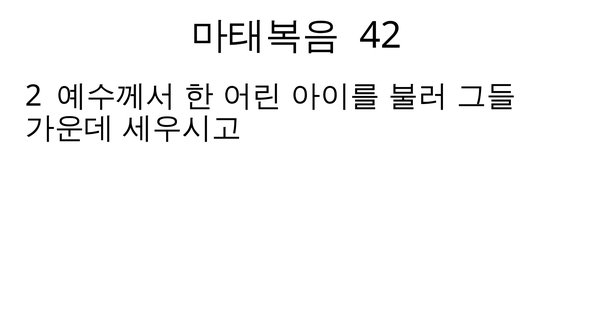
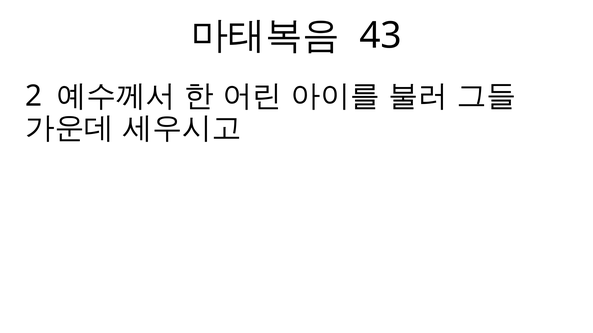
42: 42 -> 43
